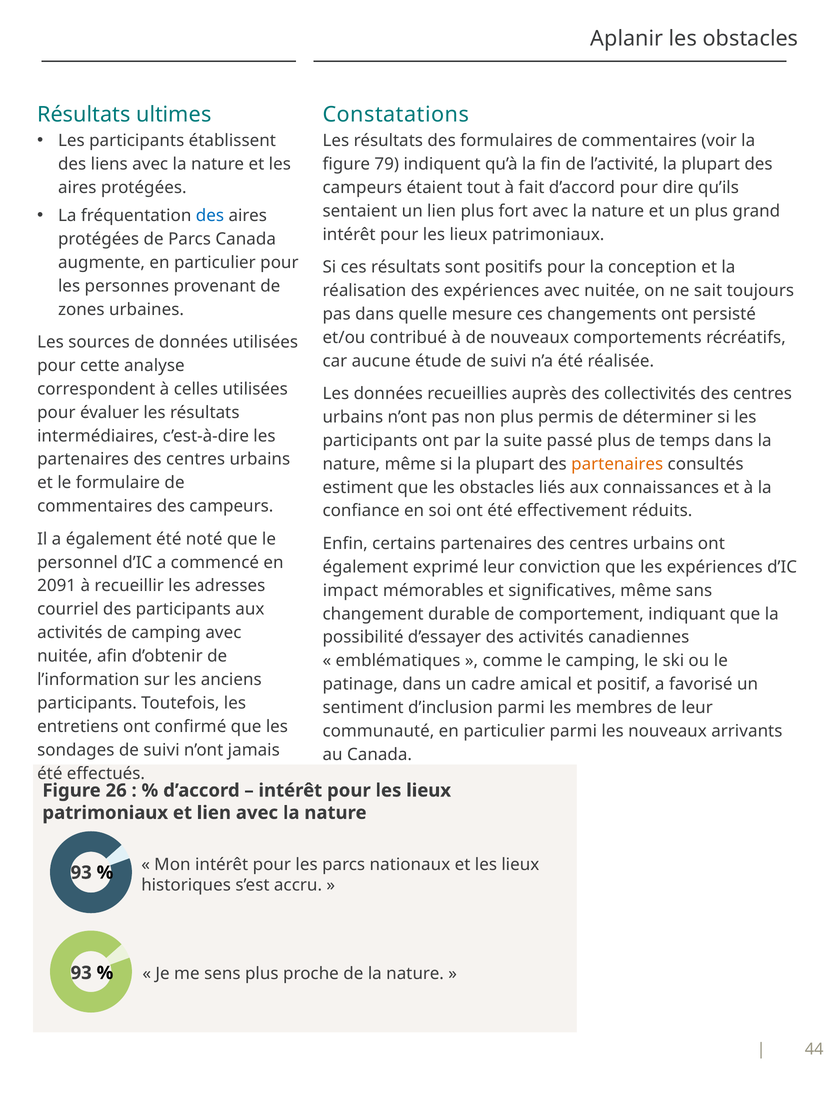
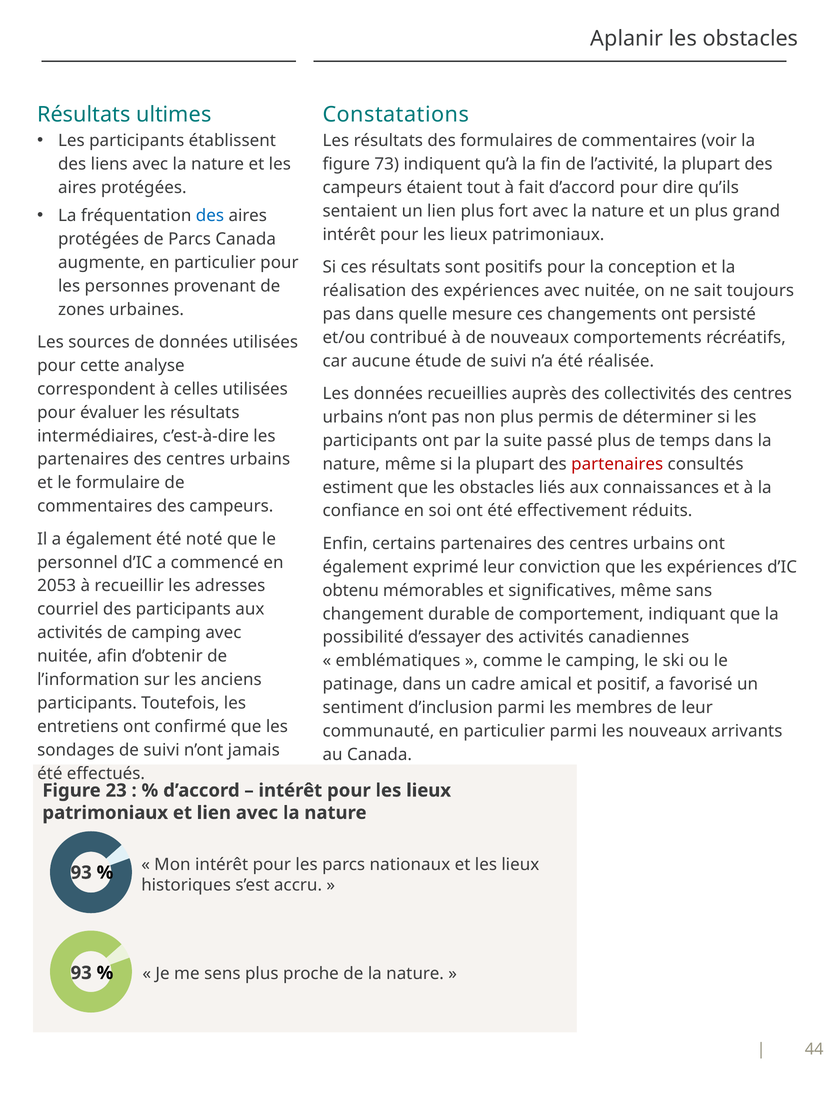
79: 79 -> 73
partenaires at (617, 464) colour: orange -> red
2091: 2091 -> 2053
impact: impact -> obtenu
26: 26 -> 23
